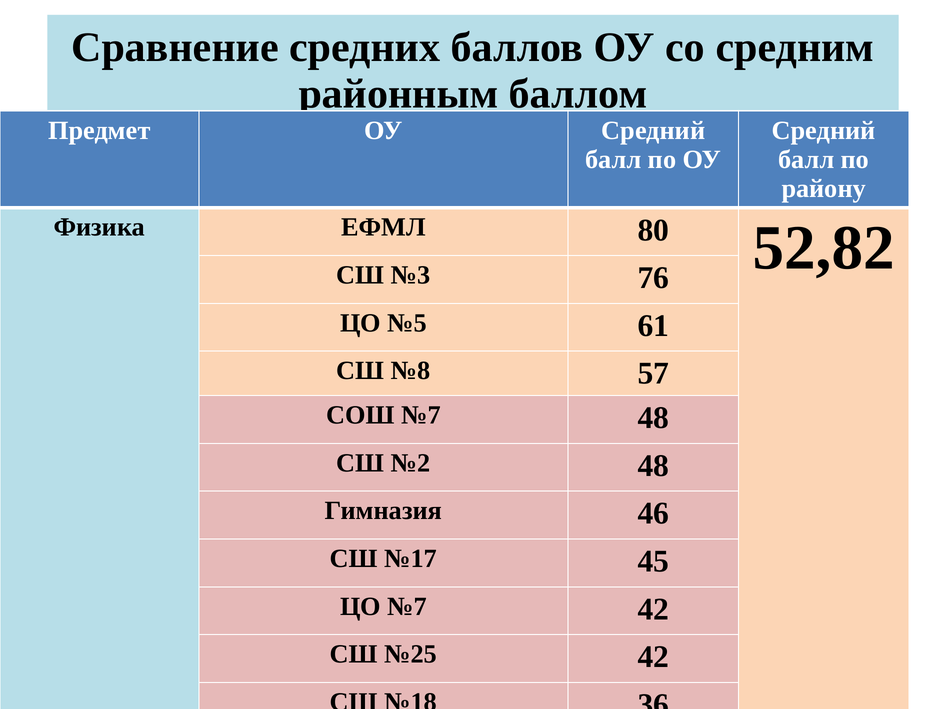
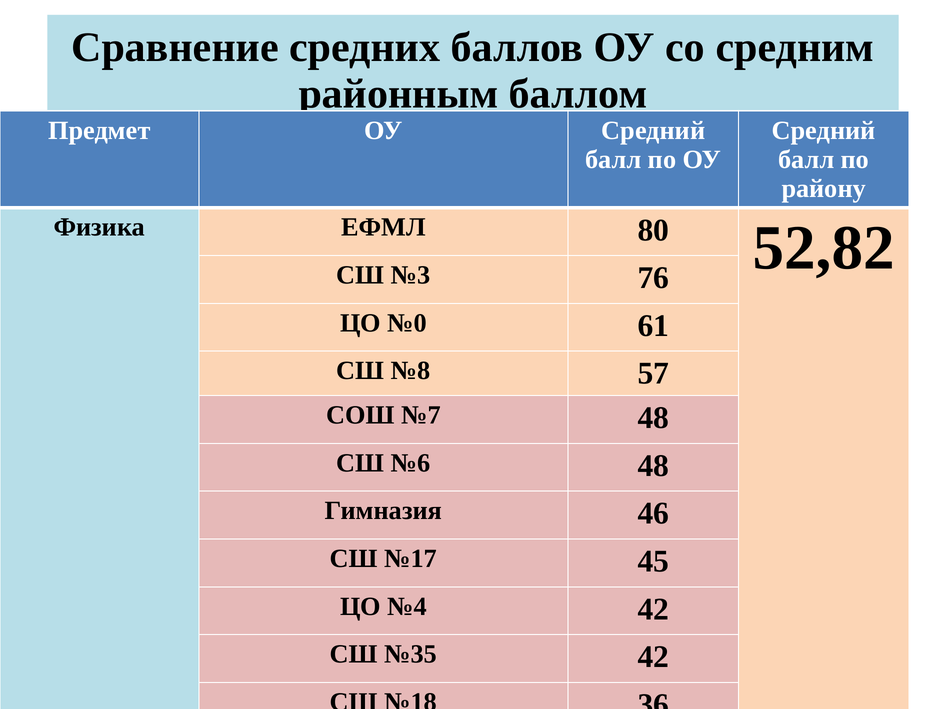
№5: №5 -> №0
№2: №2 -> №6
ЦО №7: №7 -> №4
№25: №25 -> №35
